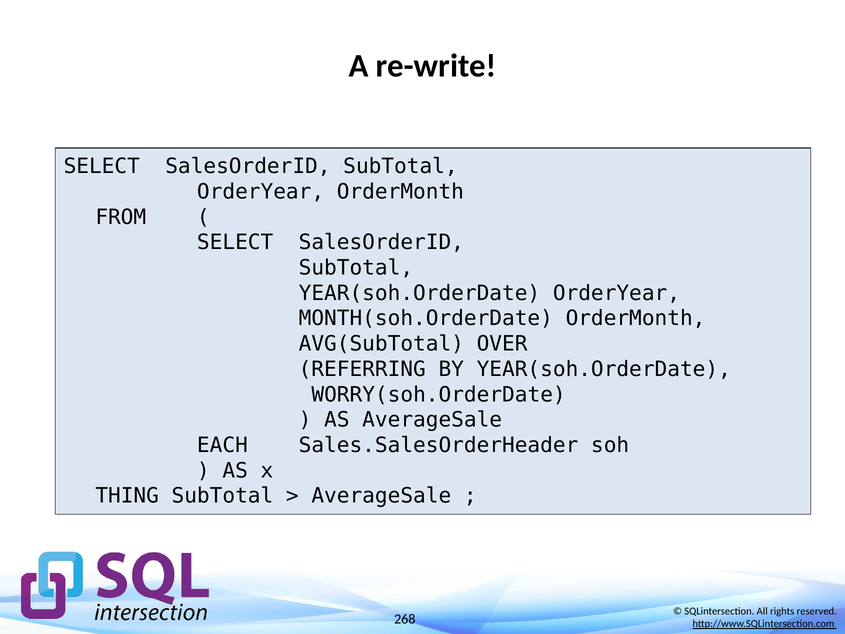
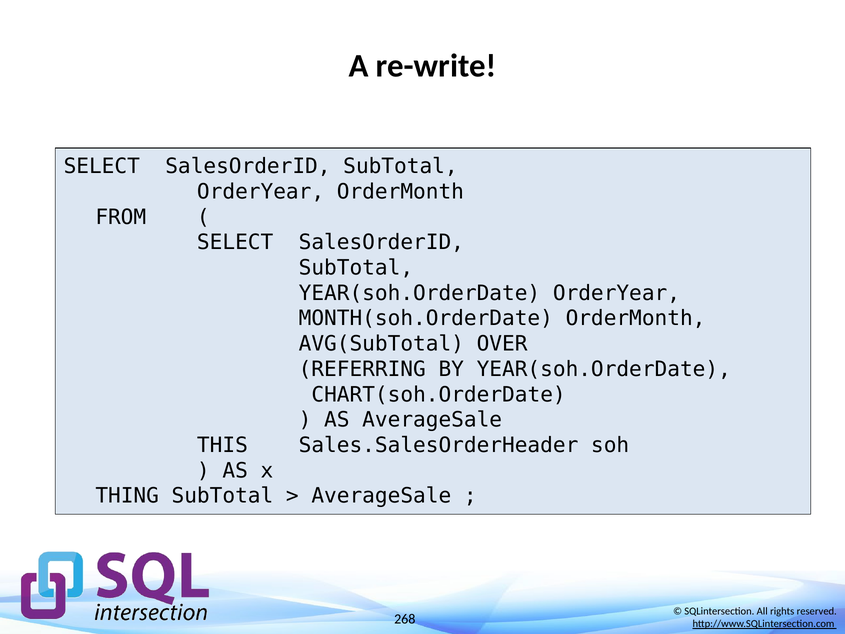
WORRY(soh.OrderDate: WORRY(soh.OrderDate -> CHART(soh.OrderDate
EACH: EACH -> THIS
